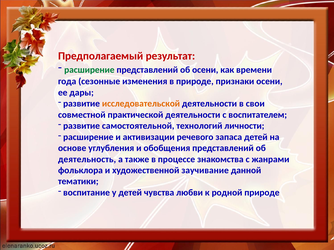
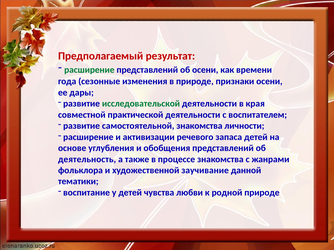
исследовательской colour: orange -> green
свои: свои -> края
самостоятельной технологий: технологий -> знакомства
